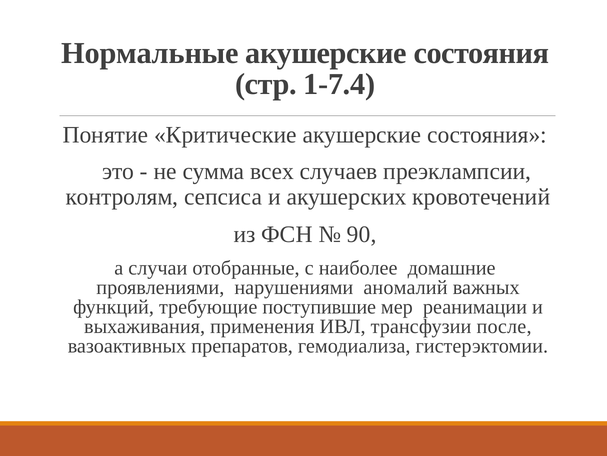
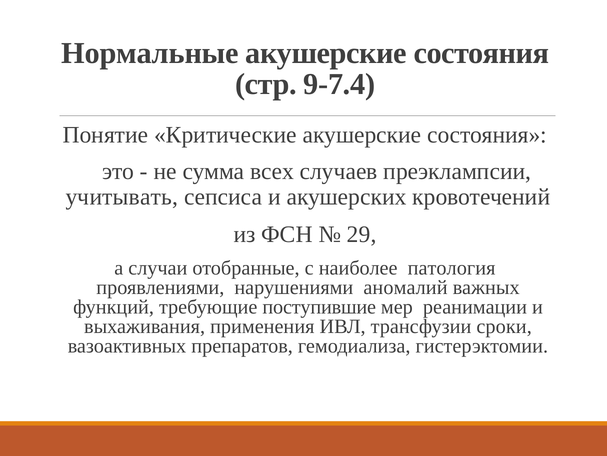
1-7.4: 1-7.4 -> 9-7.4
контролям: контролям -> учитывать
90: 90 -> 29
домашние: домашние -> патология
после: после -> сроки
